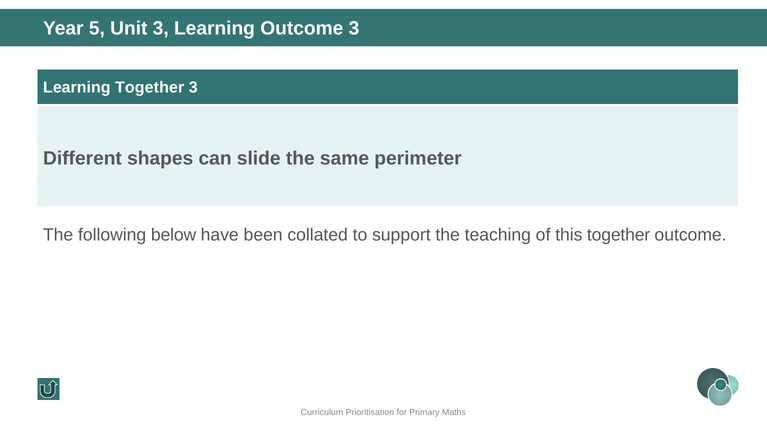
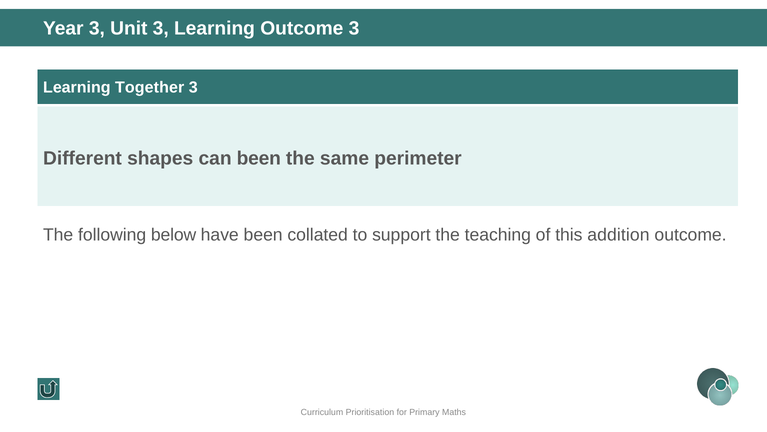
Year 5: 5 -> 3
can slide: slide -> been
this together: together -> addition
